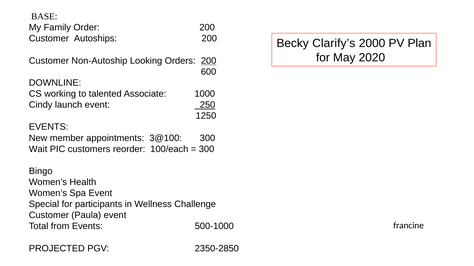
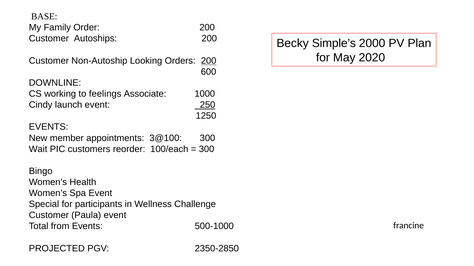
Clarify’s: Clarify’s -> Simple’s
talented: talented -> feelings
